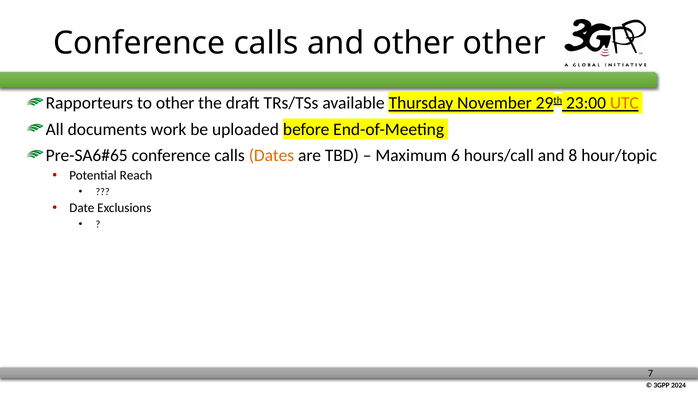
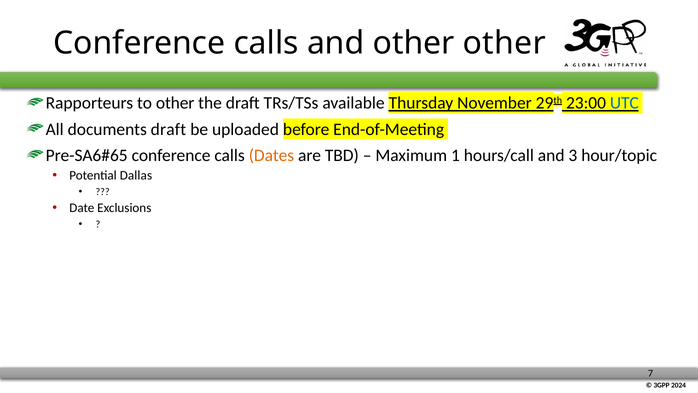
UTC colour: orange -> blue
documents work: work -> draft
6: 6 -> 1
8: 8 -> 3
Reach: Reach -> Dallas
